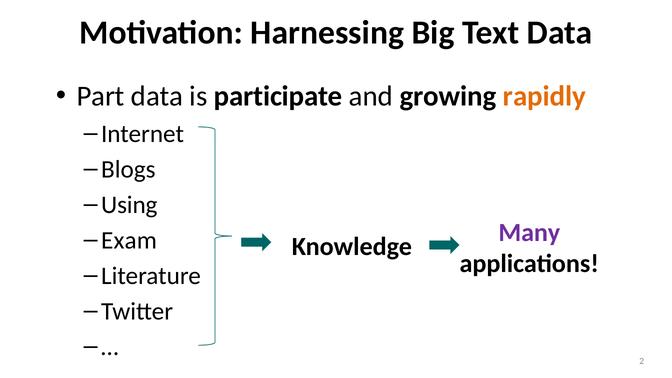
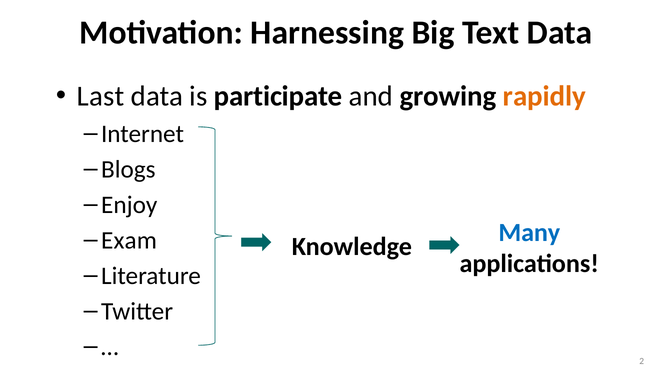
Part: Part -> Last
Using: Using -> Enjoy
Many colour: purple -> blue
